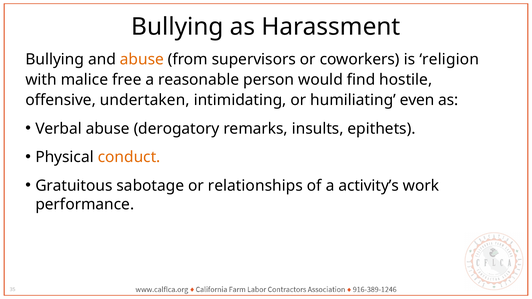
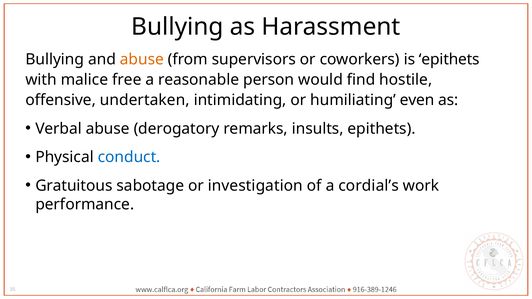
is religion: religion -> epithets
conduct colour: orange -> blue
relationships: relationships -> investigation
activity’s: activity’s -> cordial’s
